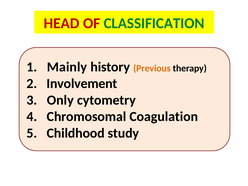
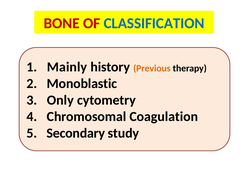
HEAD: HEAD -> BONE
CLASSIFICATION colour: green -> blue
Involvement: Involvement -> Monoblastic
Childhood: Childhood -> Secondary
